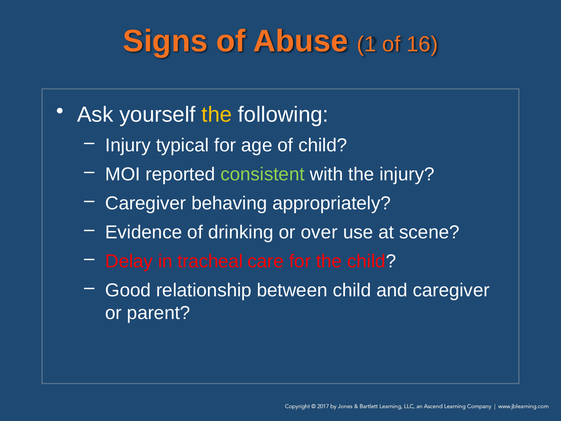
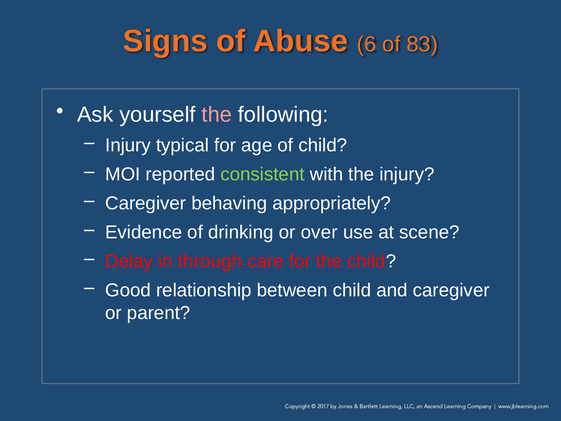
1: 1 -> 6
16: 16 -> 83
the at (217, 115) colour: yellow -> pink
tracheal: tracheal -> through
